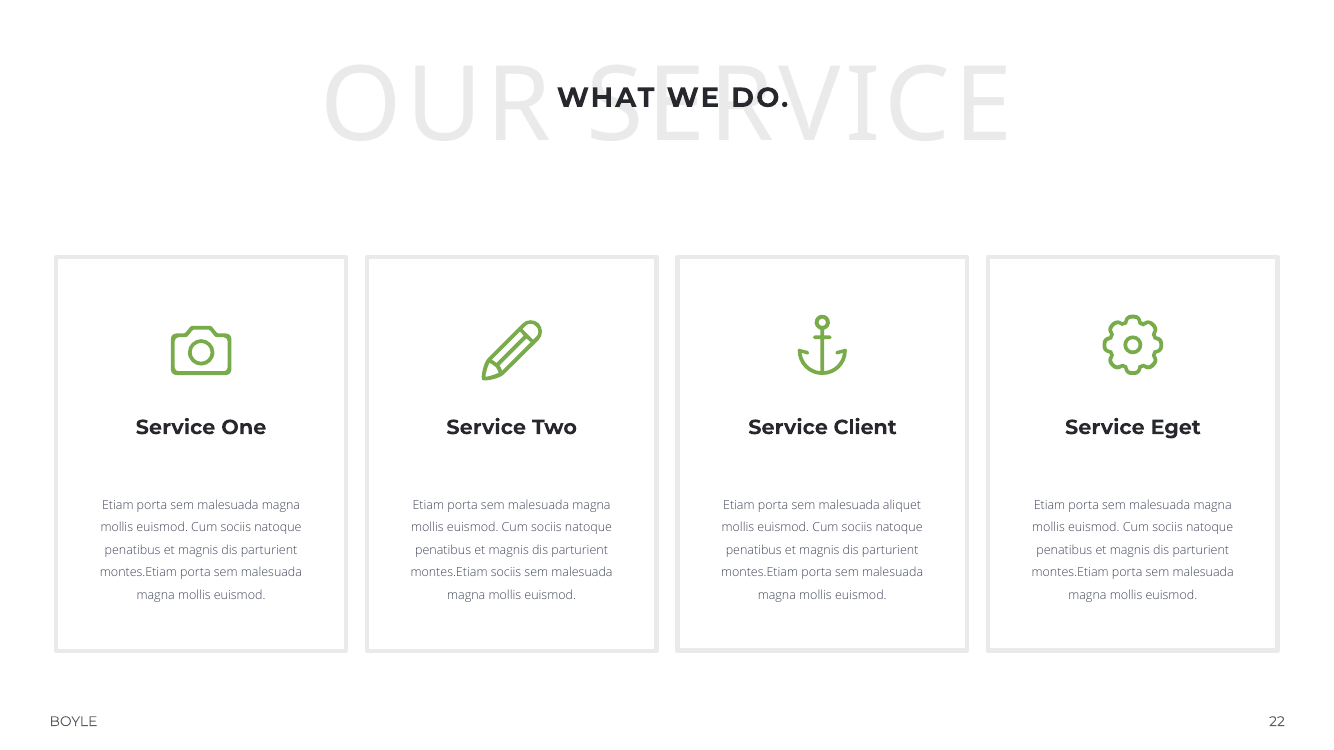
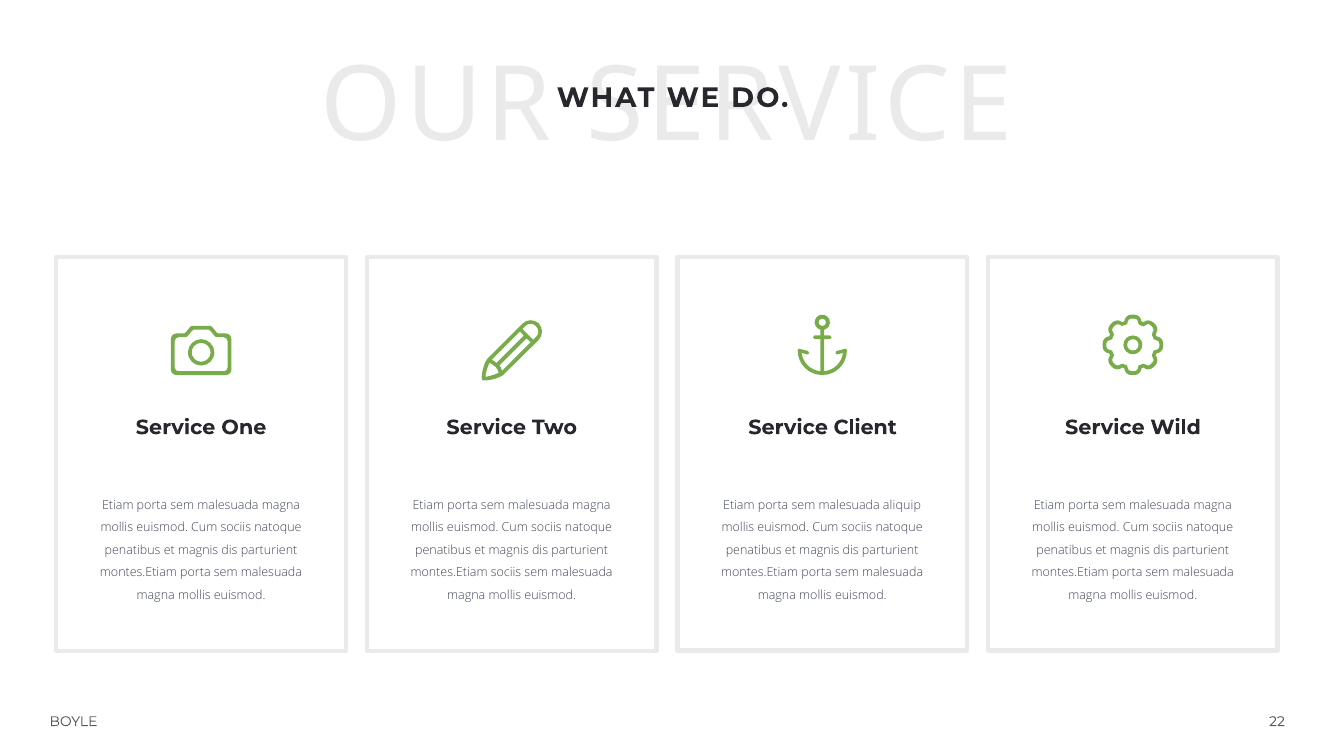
Eget: Eget -> Wild
aliquet: aliquet -> aliquip
